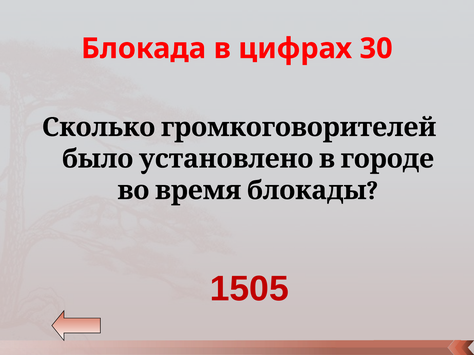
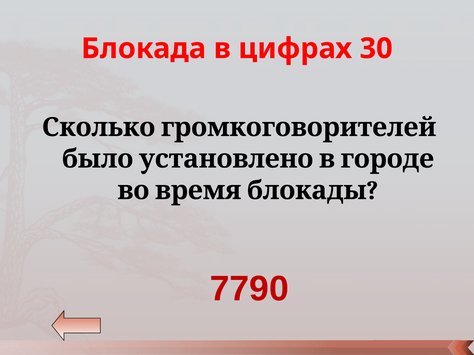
1505: 1505 -> 7790
